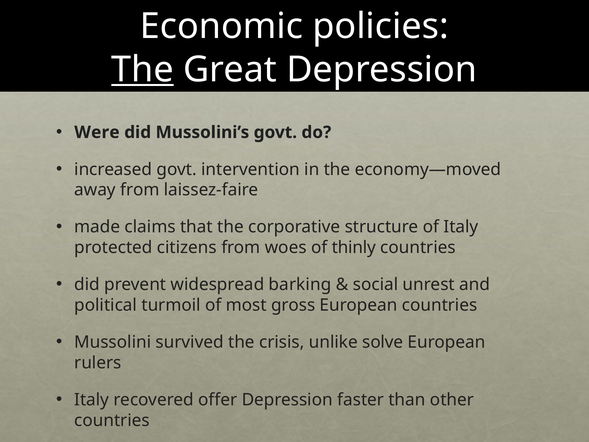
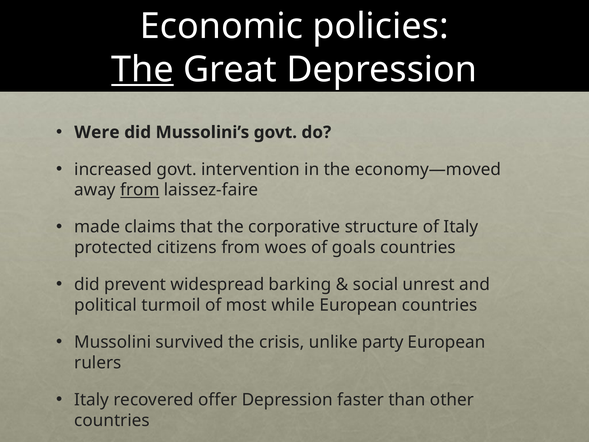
from at (140, 190) underline: none -> present
thinly: thinly -> goals
gross: gross -> while
solve: solve -> party
